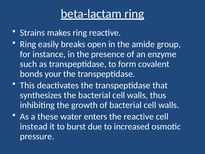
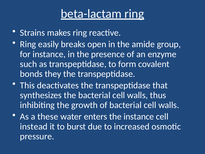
your: your -> they
the reactive: reactive -> instance
